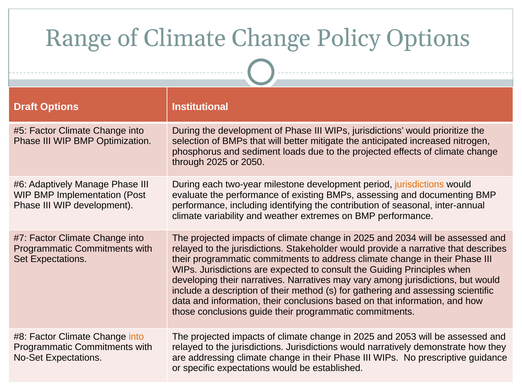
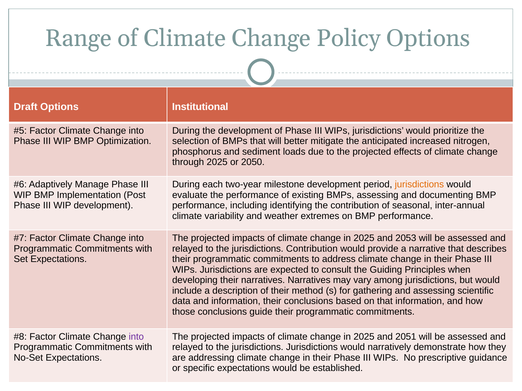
2034: 2034 -> 2053
jurisdictions Stakeholder: Stakeholder -> Contribution
into at (136, 337) colour: orange -> purple
2053: 2053 -> 2051
